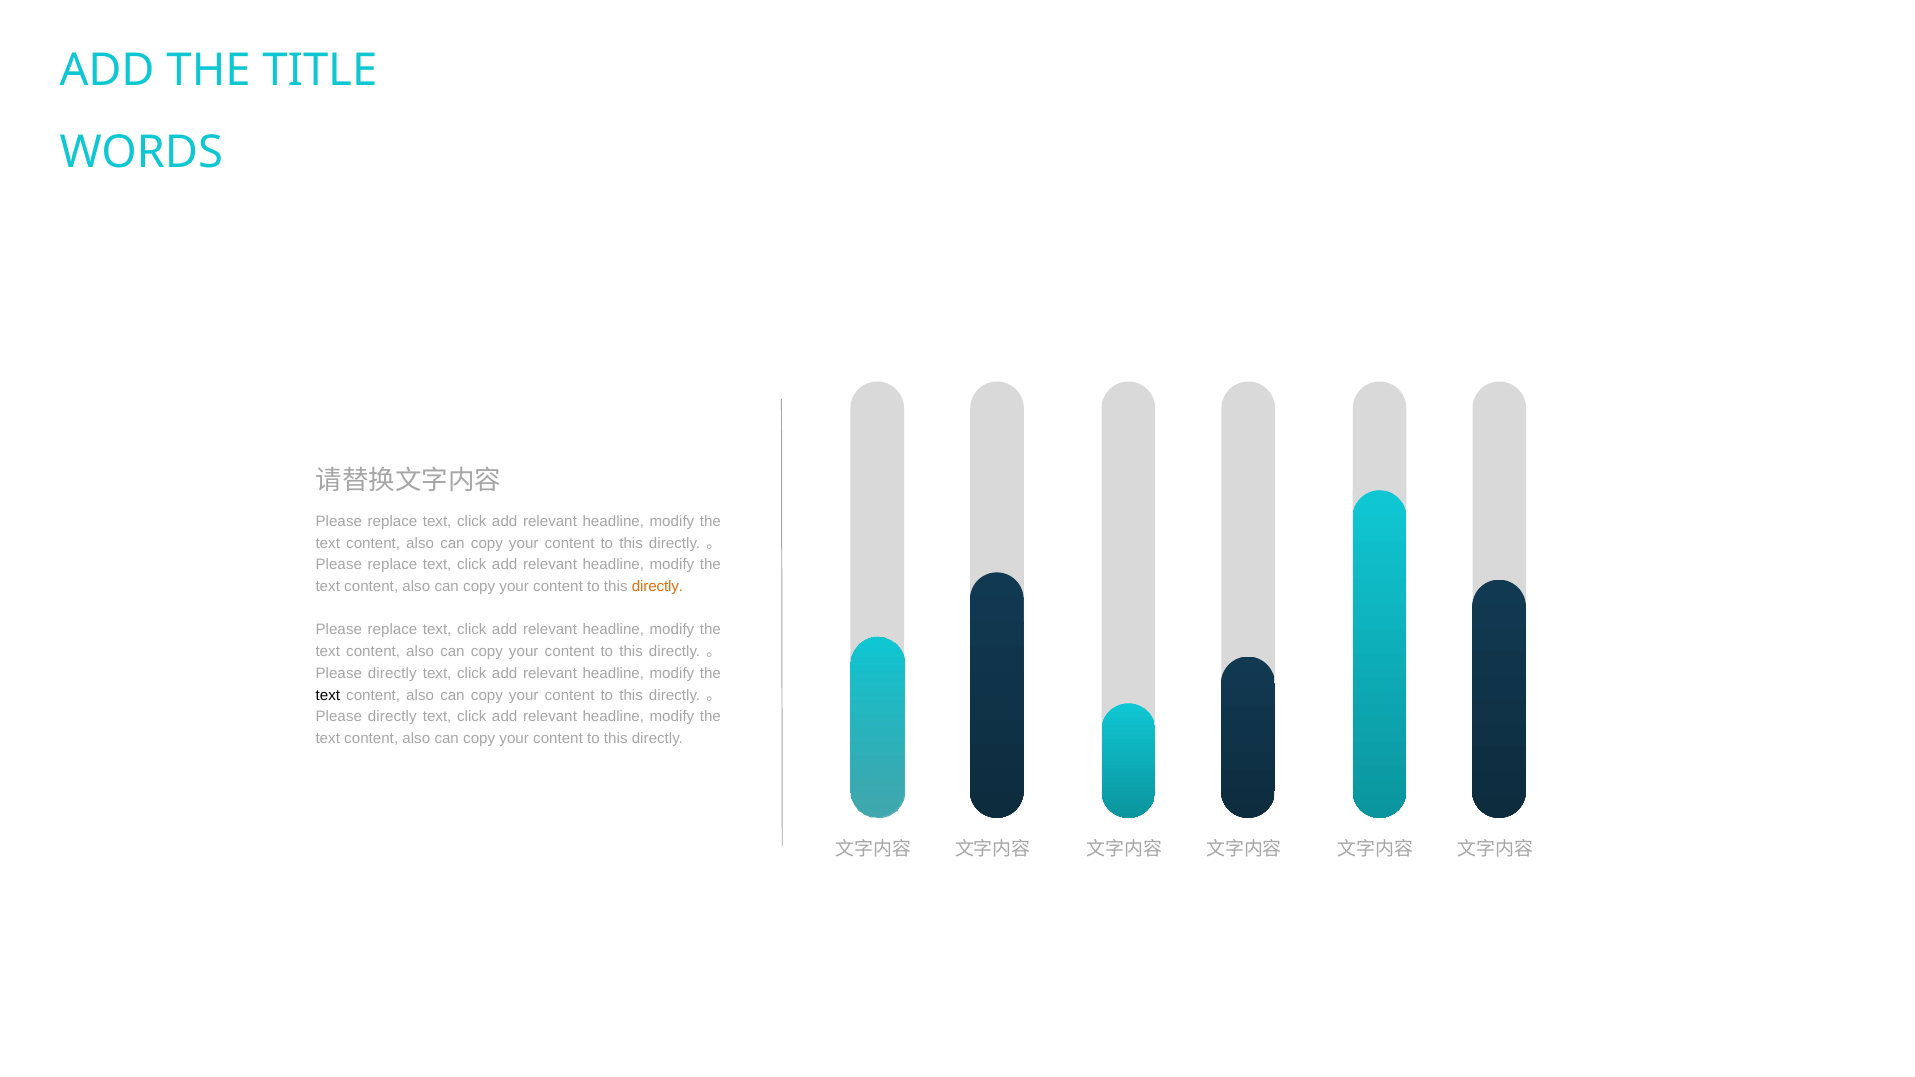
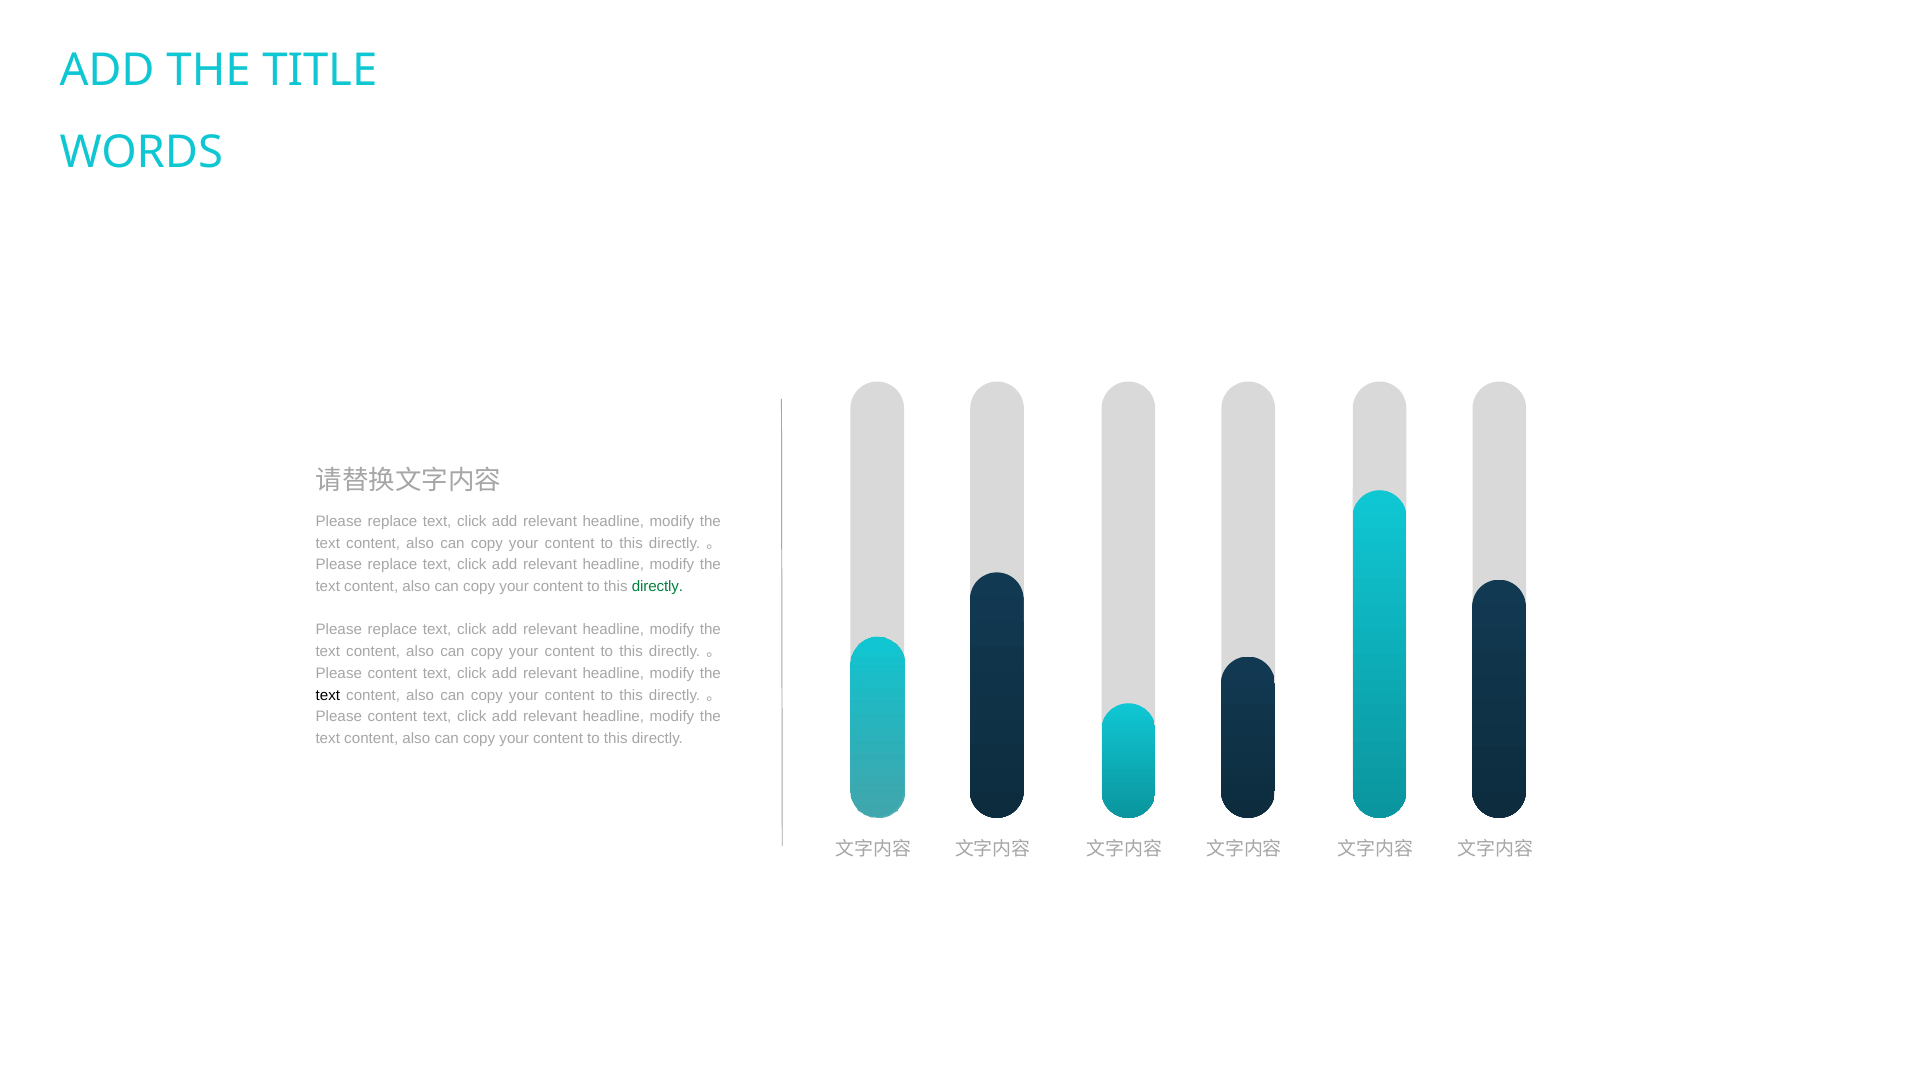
directly at (657, 587) colour: orange -> green
directly at (392, 673): directly -> content
directly at (392, 717): directly -> content
